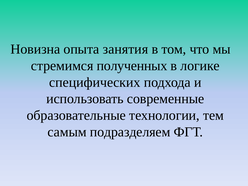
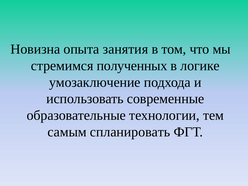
специфических: специфических -> умозаключение
подразделяем: подразделяем -> спланировать
